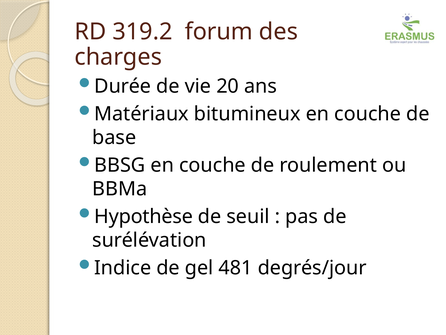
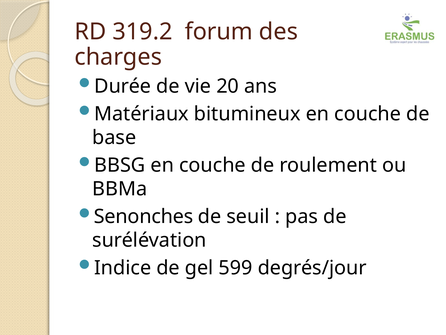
Hypothèse: Hypothèse -> Senonches
481: 481 -> 599
